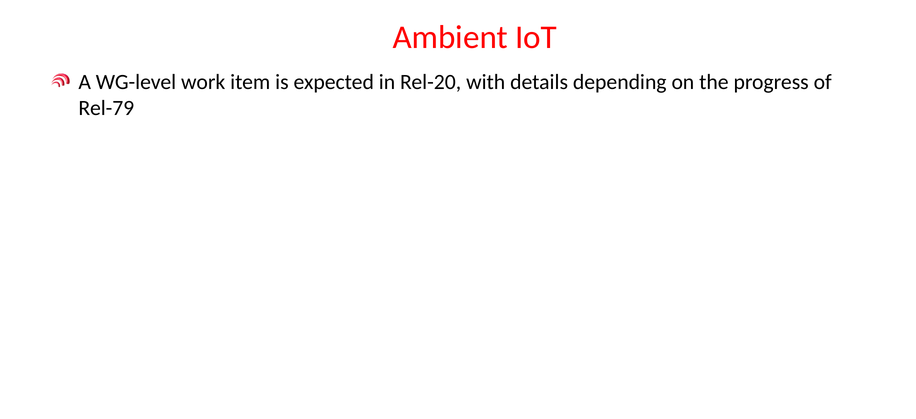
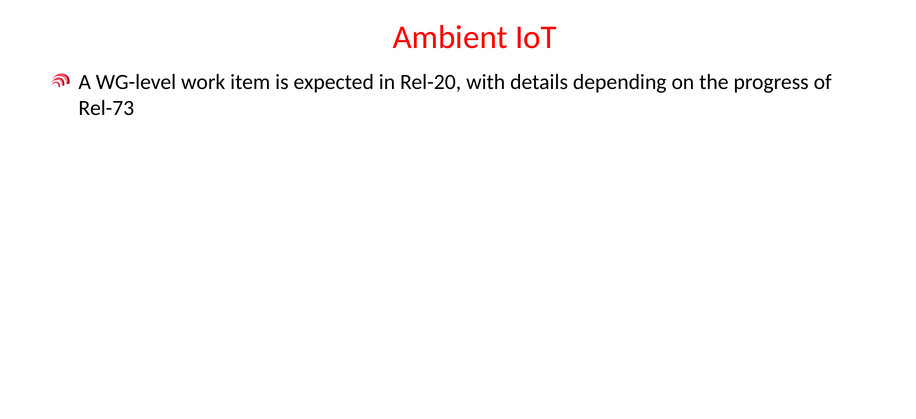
Rel-79: Rel-79 -> Rel-73
